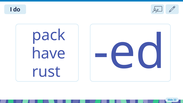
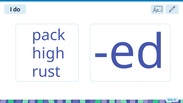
have: have -> high
